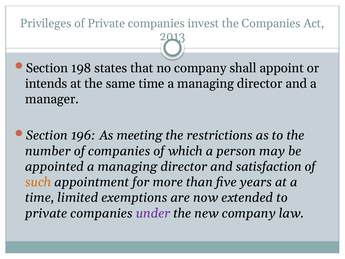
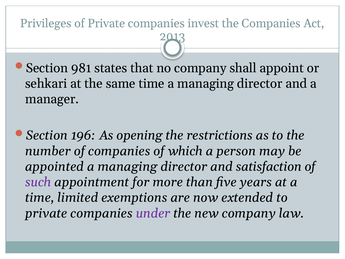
198: 198 -> 981
intends: intends -> sehkari
meeting: meeting -> opening
such colour: orange -> purple
